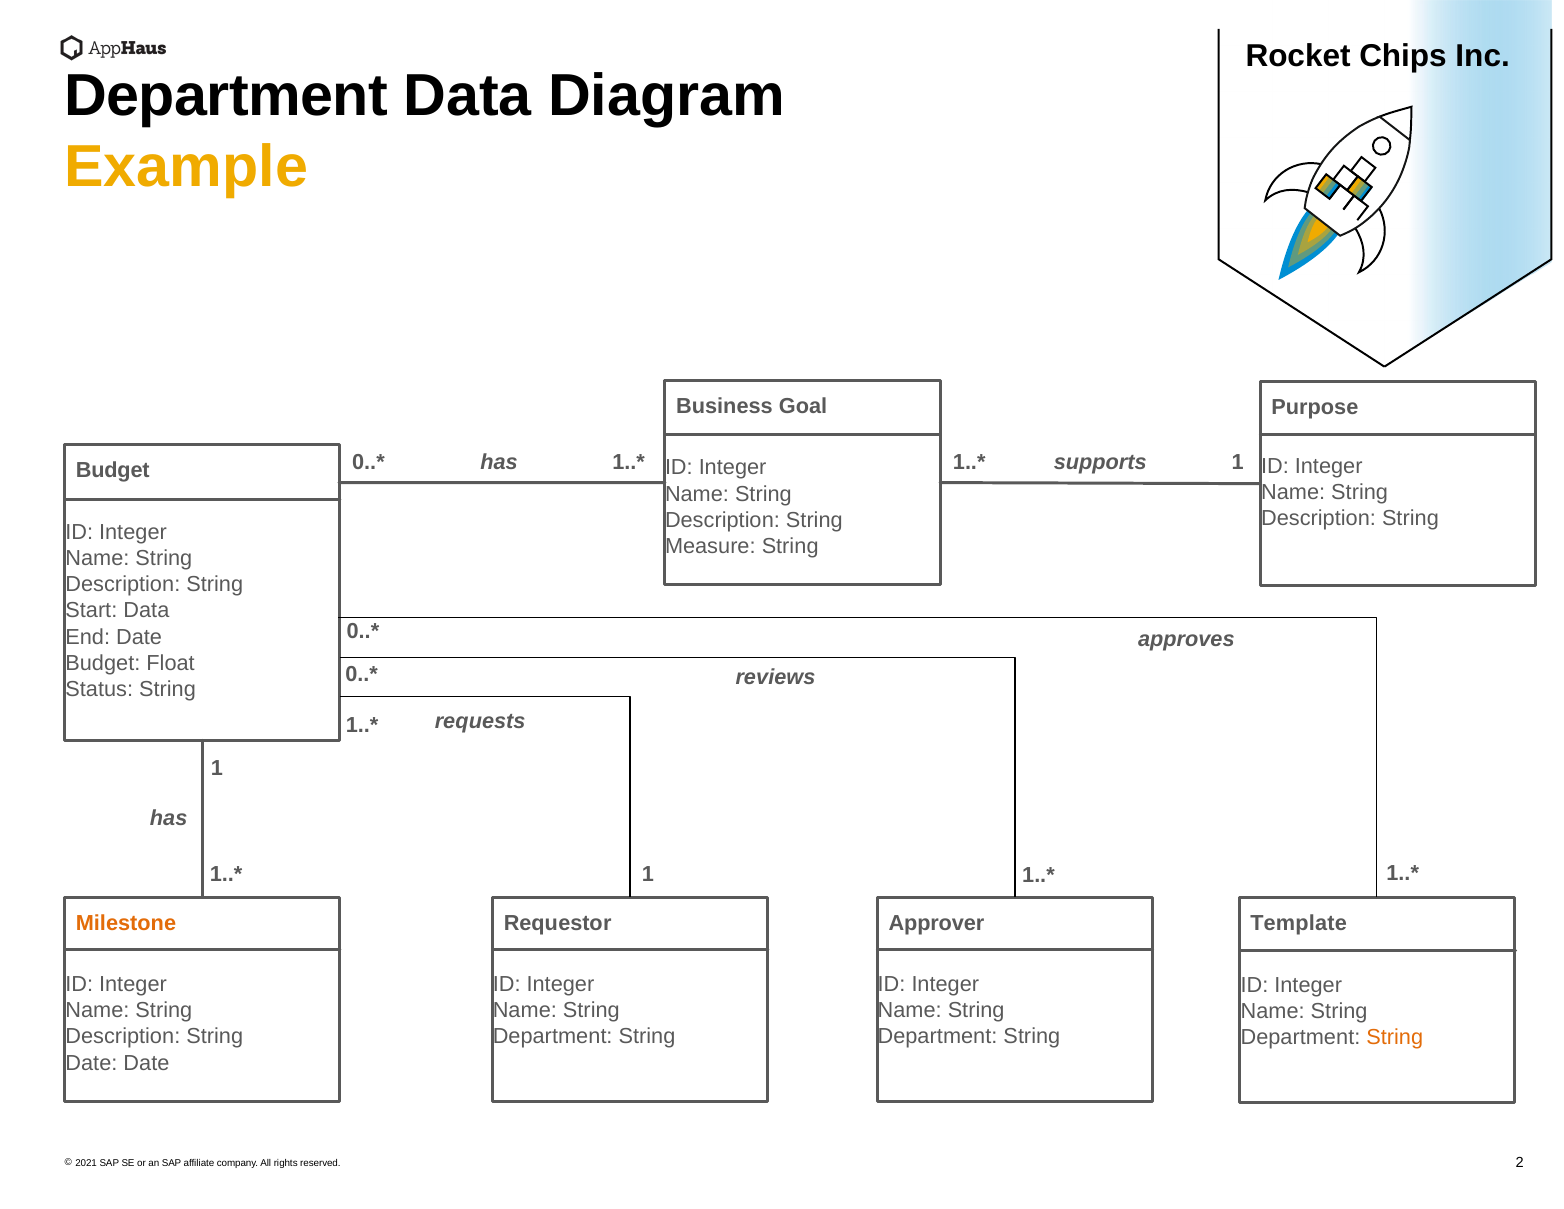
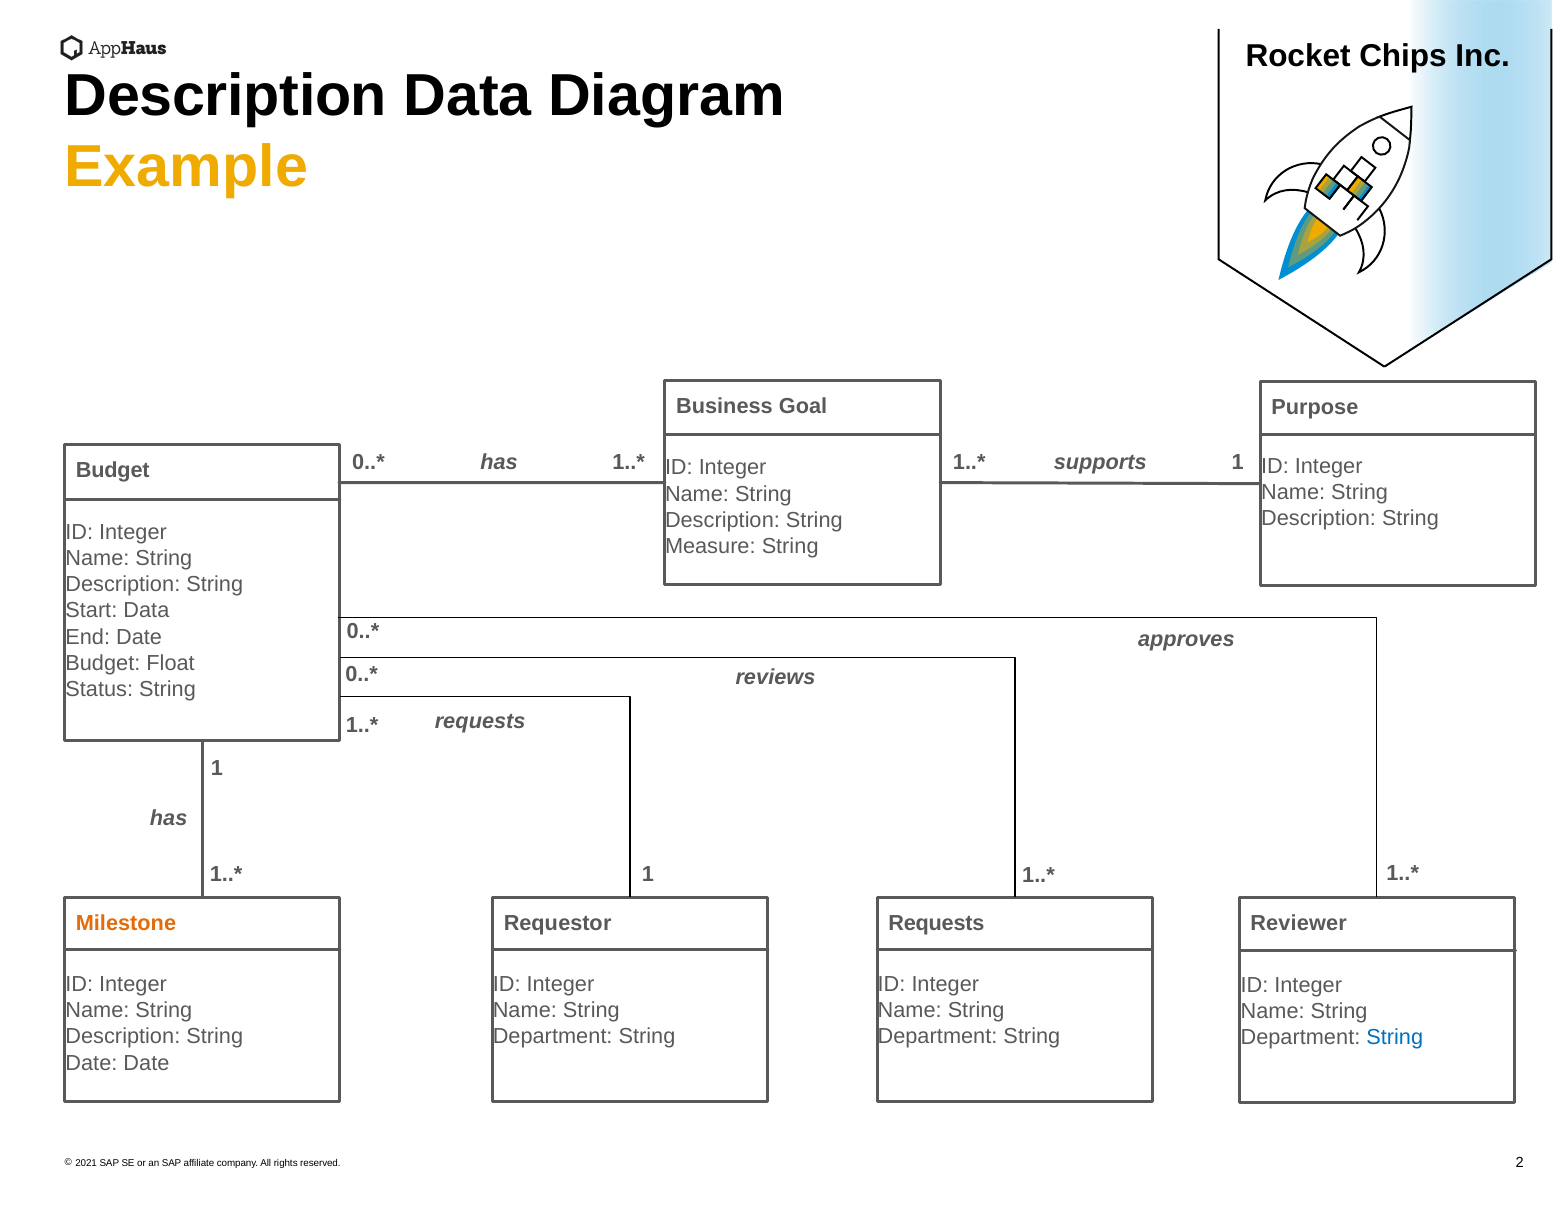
Department at (226, 96): Department -> Description
Approver at (936, 923): Approver -> Requests
Template: Template -> Reviewer
String at (1395, 1037) colour: orange -> blue
